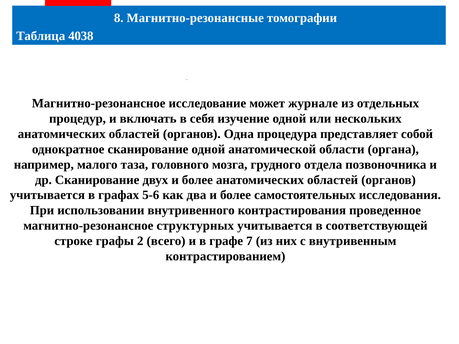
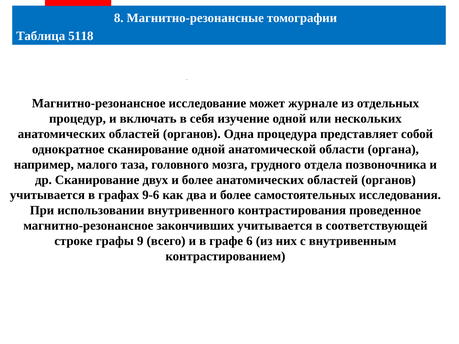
4038: 4038 -> 5118
5-6: 5-6 -> 9-6
структурных: структурных -> закончивших
2: 2 -> 9
7: 7 -> 6
